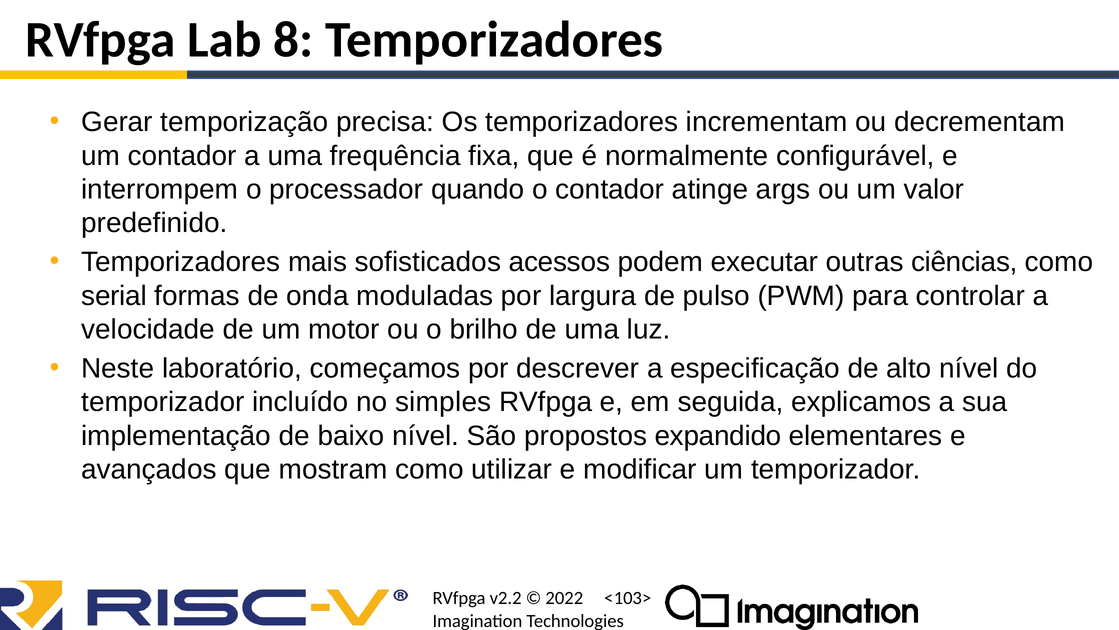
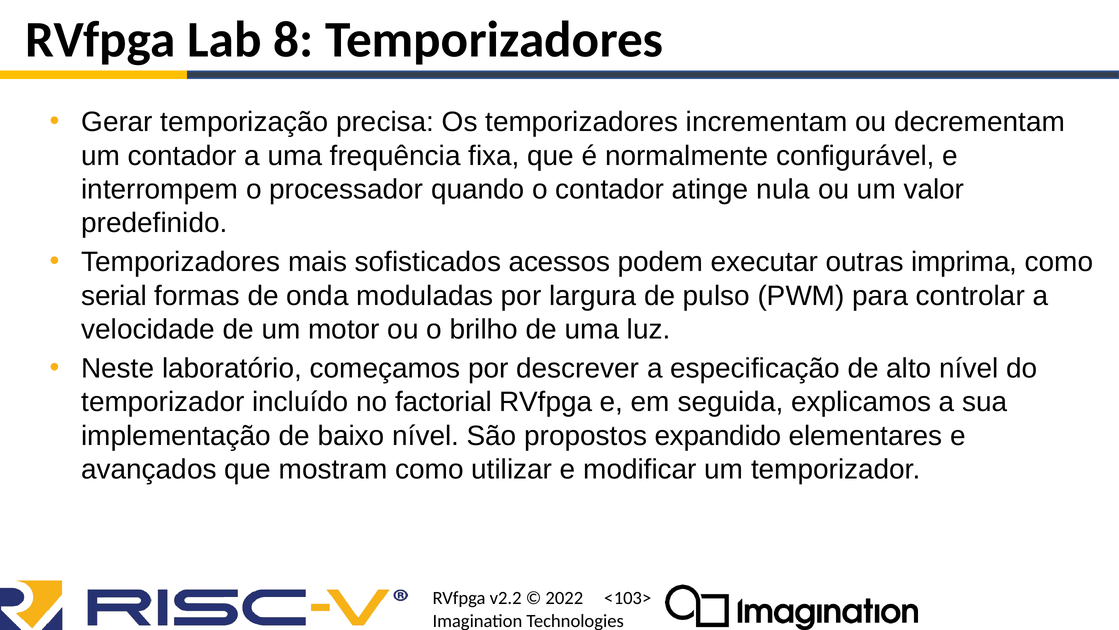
args: args -> nula
ciências: ciências -> imprima
simples: simples -> factorial
